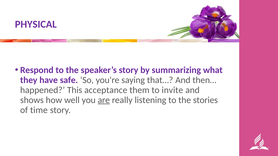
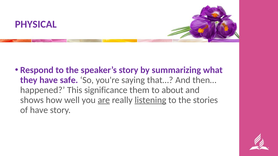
acceptance: acceptance -> significance
invite: invite -> about
listening underline: none -> present
of time: time -> have
